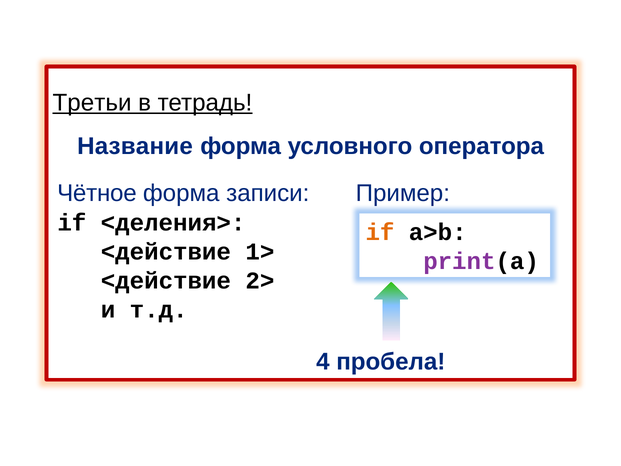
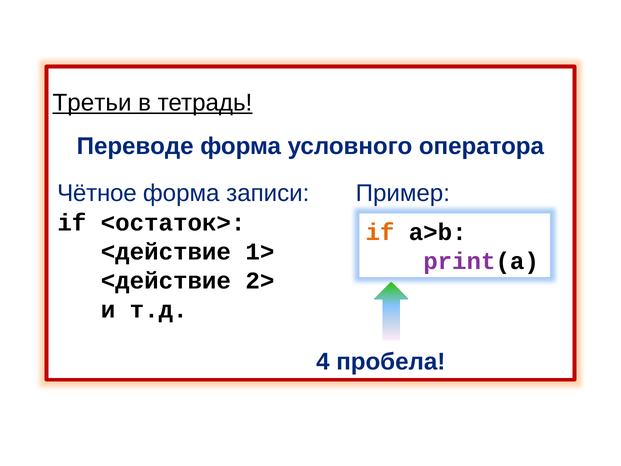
Название: Название -> Переводе
<деления>: <деления> -> <остаток>
